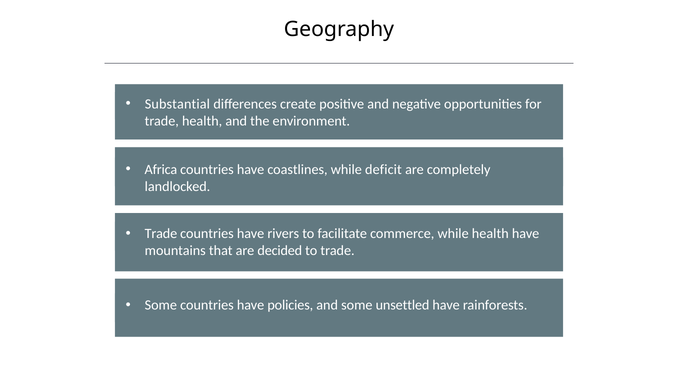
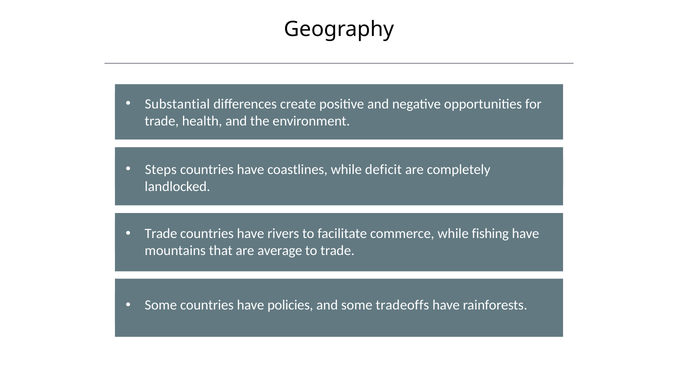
Africa: Africa -> Steps
while health: health -> fishing
decided: decided -> average
unsettled: unsettled -> tradeoffs
